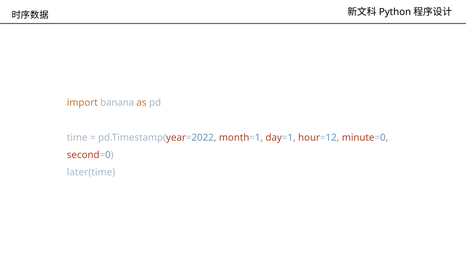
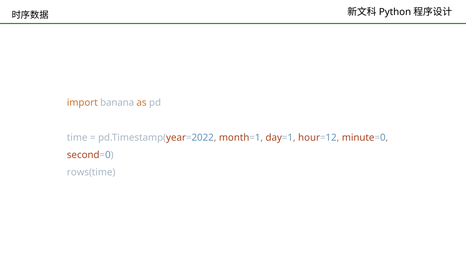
later(time: later(time -> rows(time
